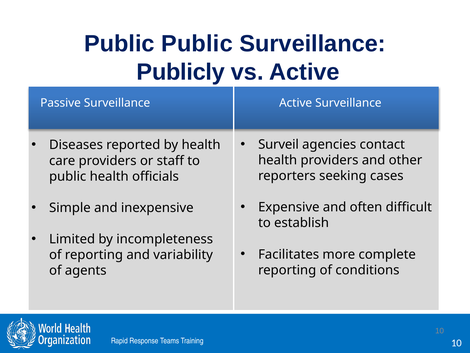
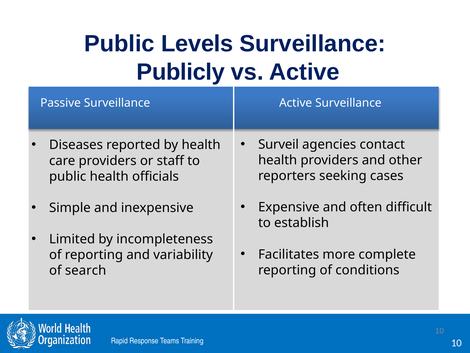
Public Public: Public -> Levels
agents: agents -> search
